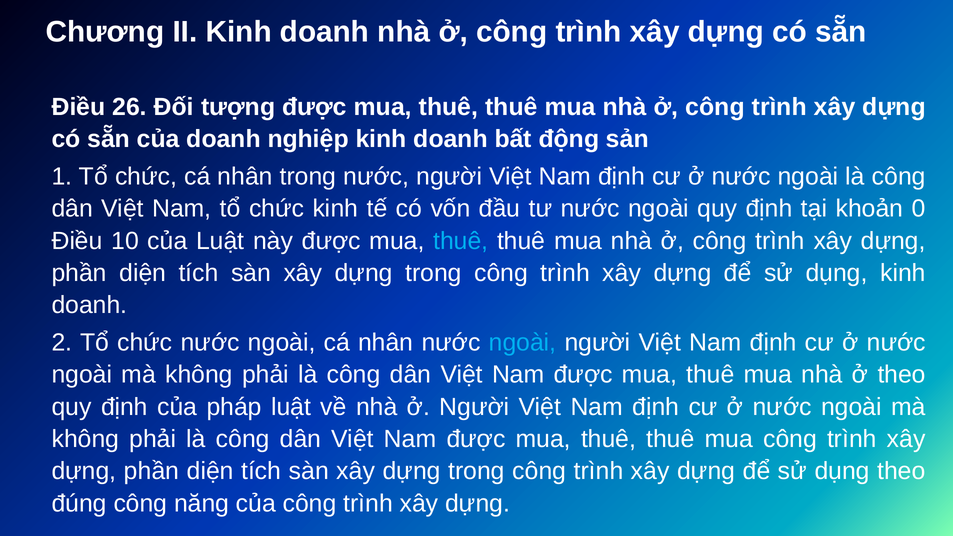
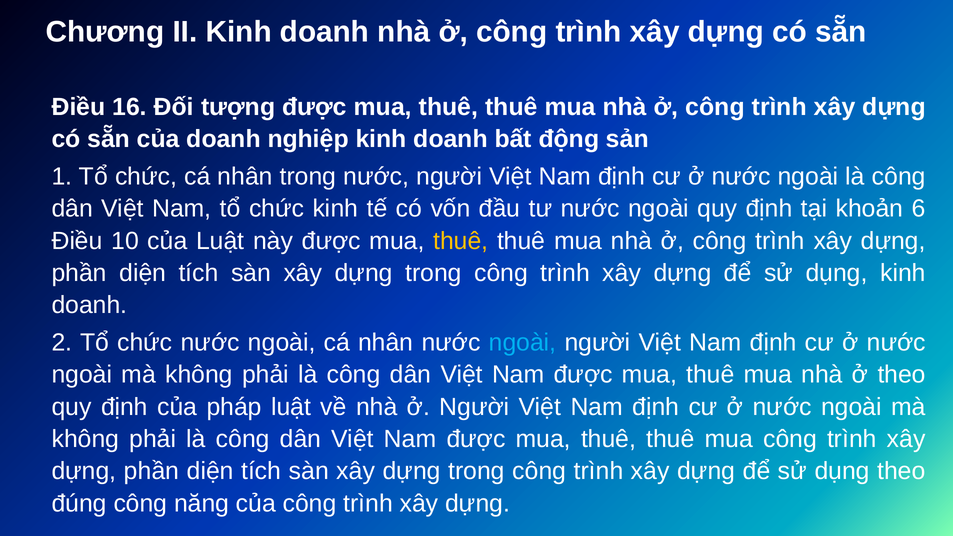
26: 26 -> 16
0: 0 -> 6
thuê at (461, 241) colour: light blue -> yellow
